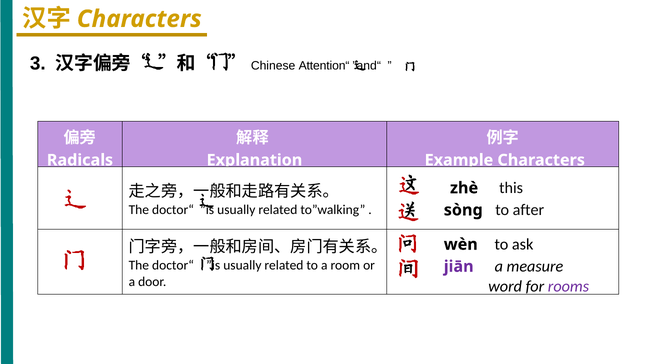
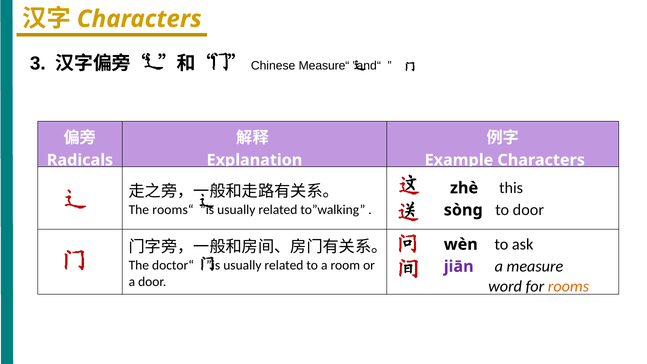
Attention“: Attention“ -> Measure“
doctor“ at (173, 210): doctor“ -> rooms“
to after: after -> door
rooms colour: purple -> orange
